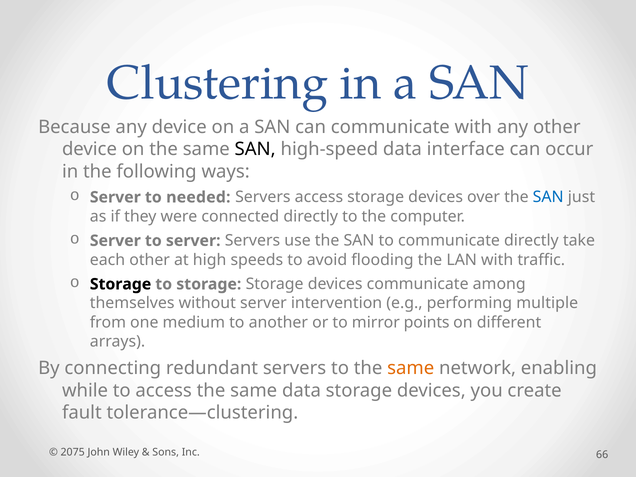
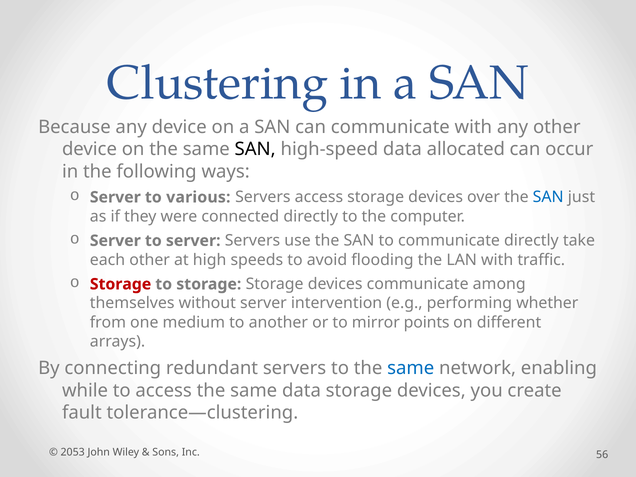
interface: interface -> allocated
needed: needed -> various
Storage at (121, 284) colour: black -> red
multiple: multiple -> whether
same at (411, 368) colour: orange -> blue
2075: 2075 -> 2053
66: 66 -> 56
